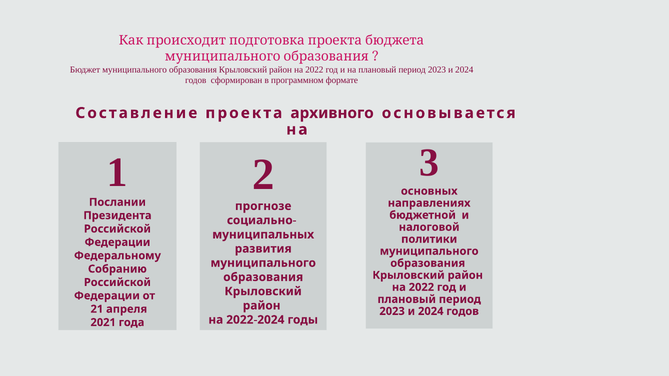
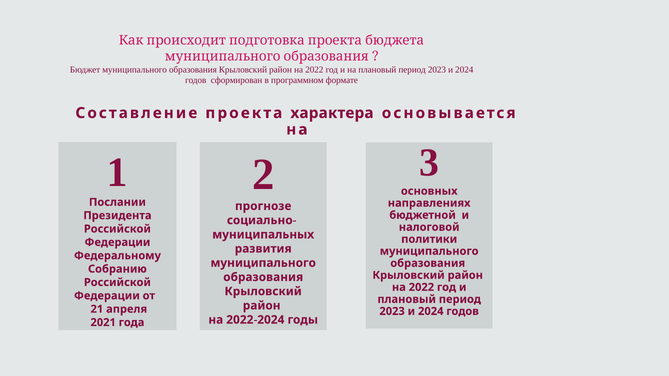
архивного: архивного -> характера
